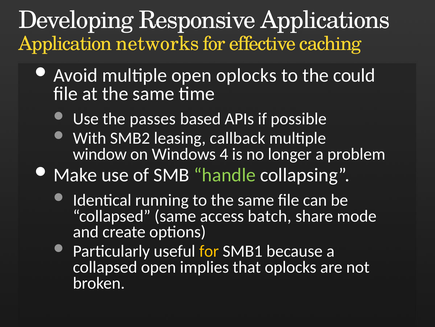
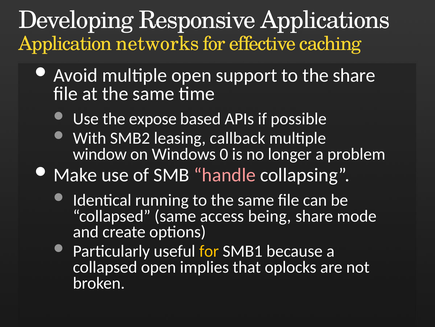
open oplocks: oplocks -> support
the could: could -> share
passes: passes -> expose
4: 4 -> 0
handle colour: light green -> pink
batch: batch -> being
